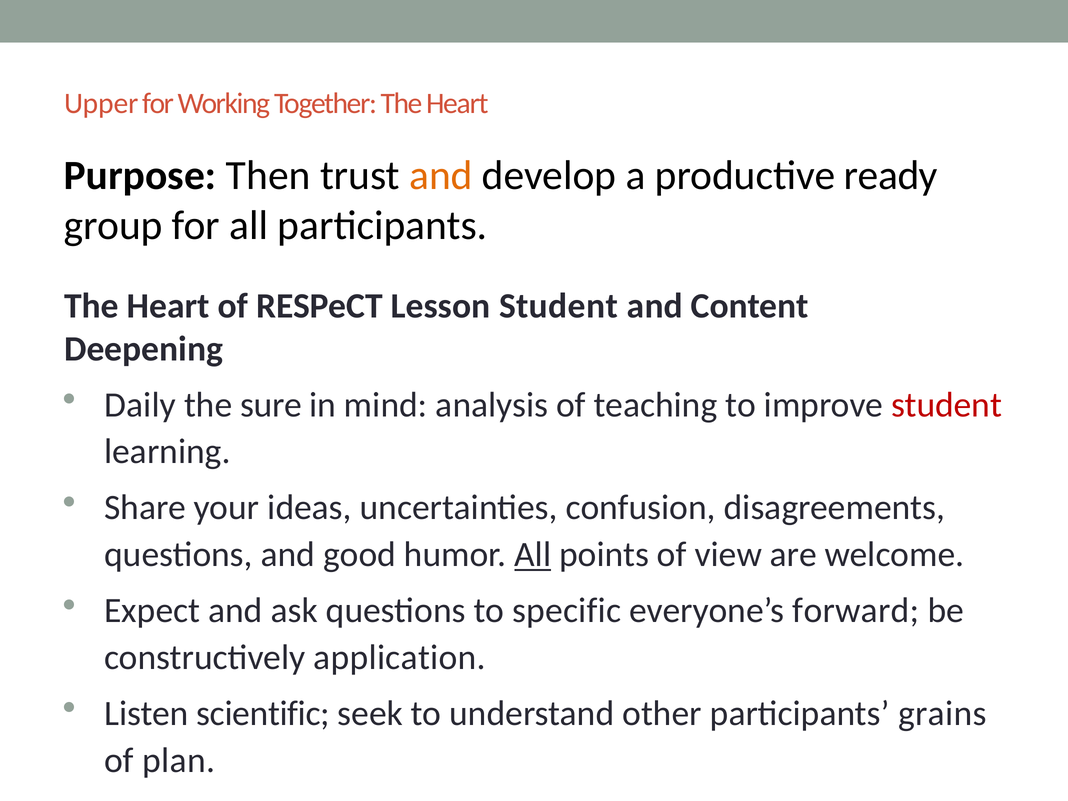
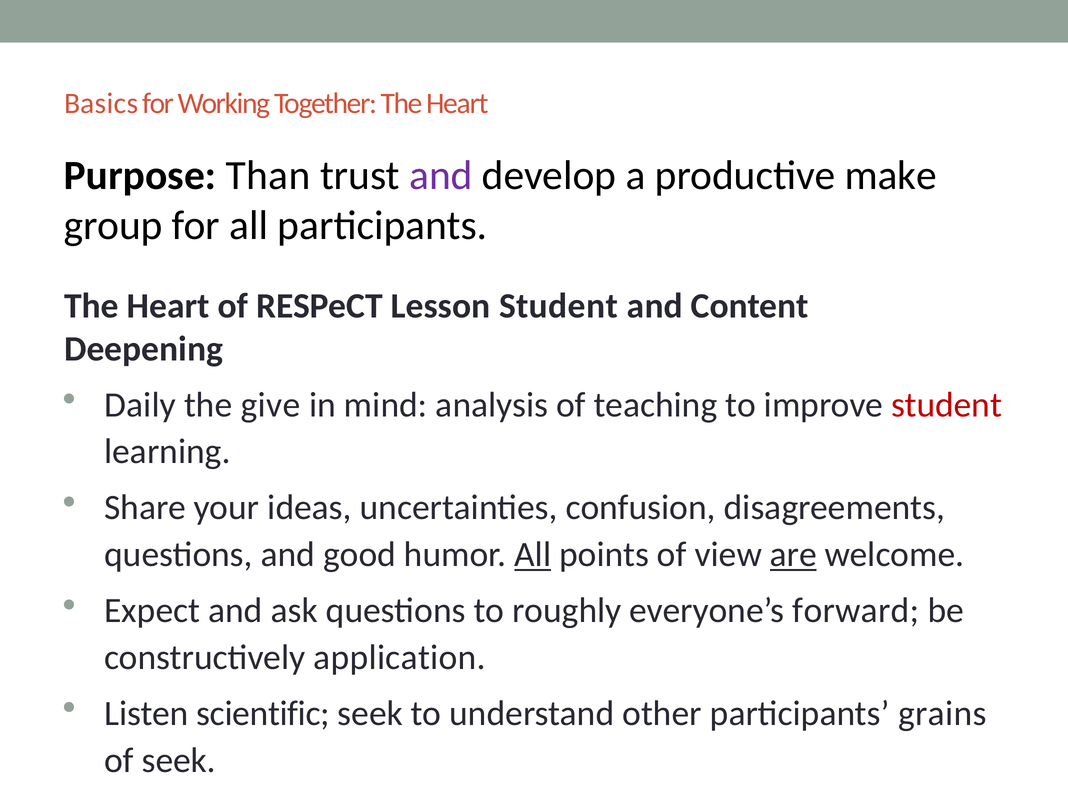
Upper: Upper -> Basics
Then: Then -> Than
and at (441, 175) colour: orange -> purple
ready: ready -> make
sure: sure -> give
are underline: none -> present
specific: specific -> roughly
of plan: plan -> seek
